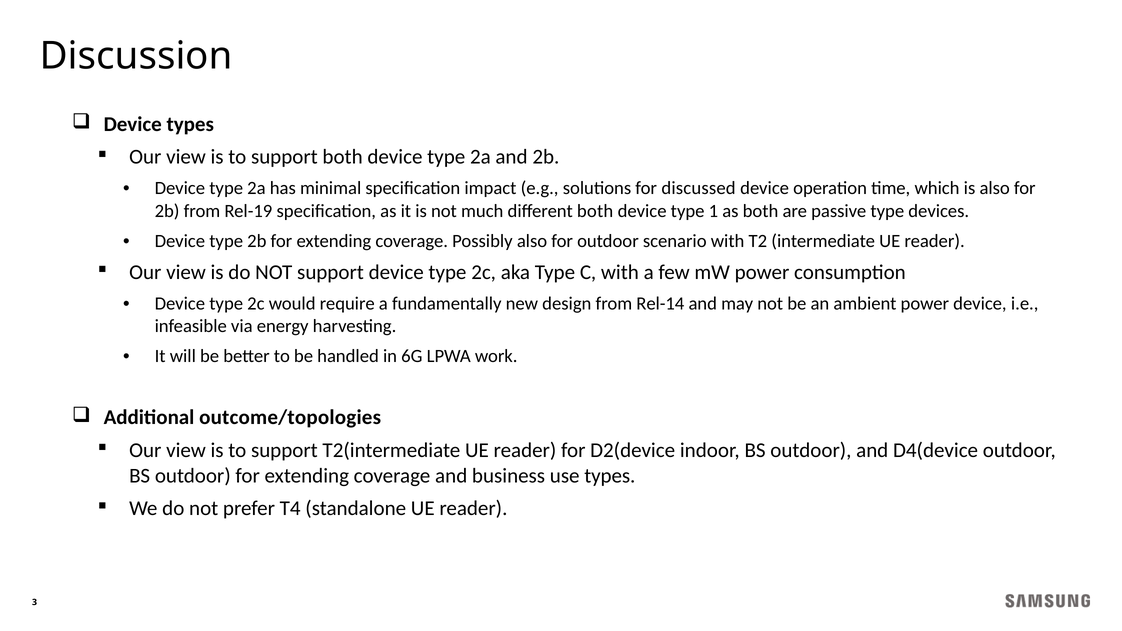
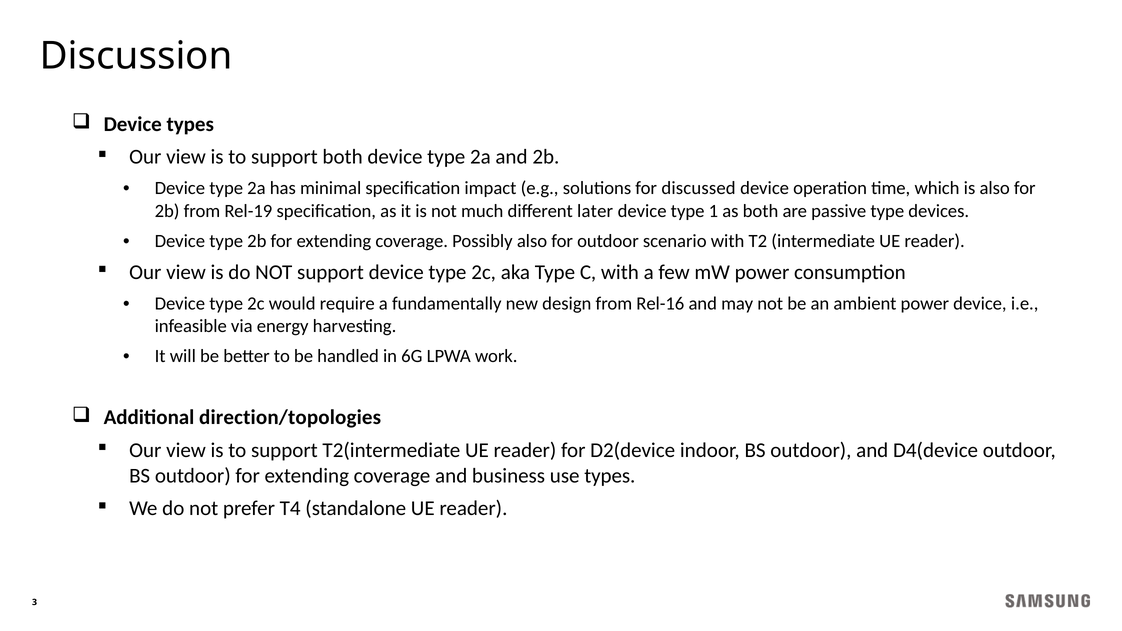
different both: both -> later
Rel-14: Rel-14 -> Rel-16
outcome/topologies: outcome/topologies -> direction/topologies
